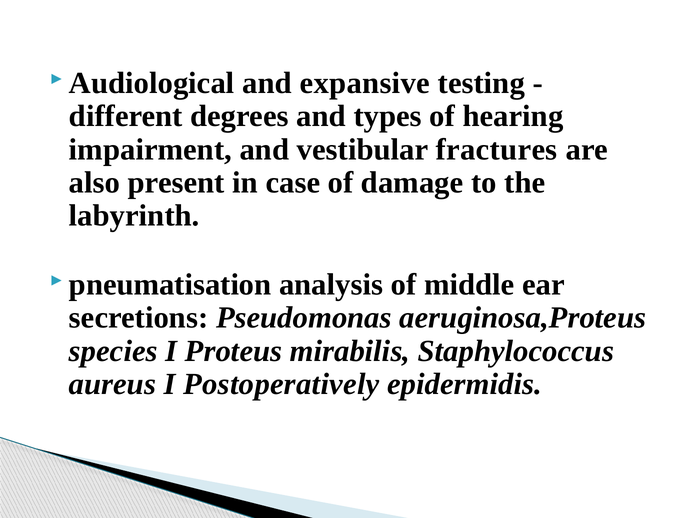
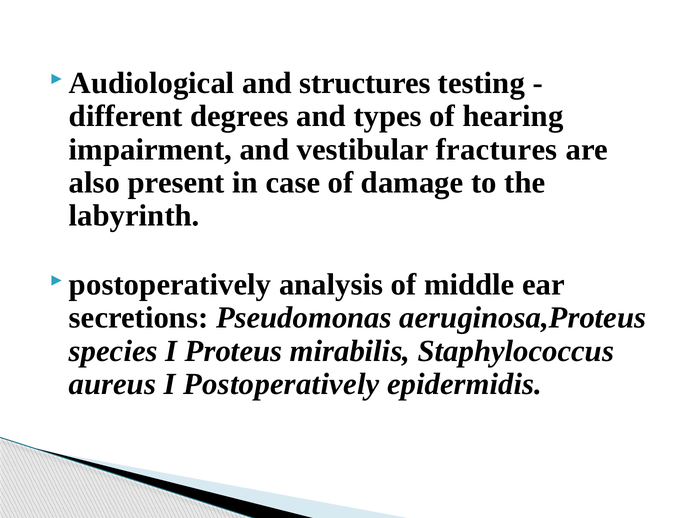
expansive: expansive -> structures
pneumatisation at (170, 285): pneumatisation -> postoperatively
